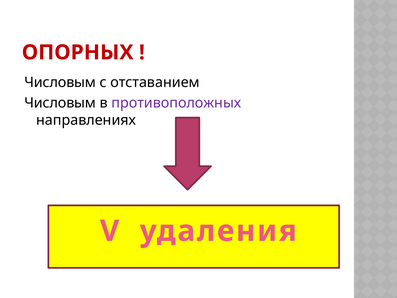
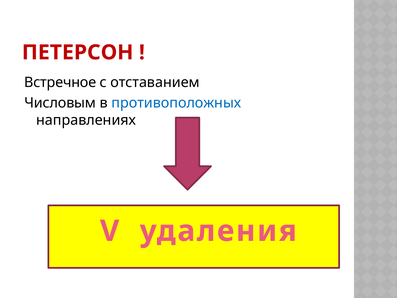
ОПОРНЫХ: ОПОРНЫХ -> ПЕТЕРСОН
Числовым at (60, 82): Числовым -> Встречное
противоположных colour: purple -> blue
